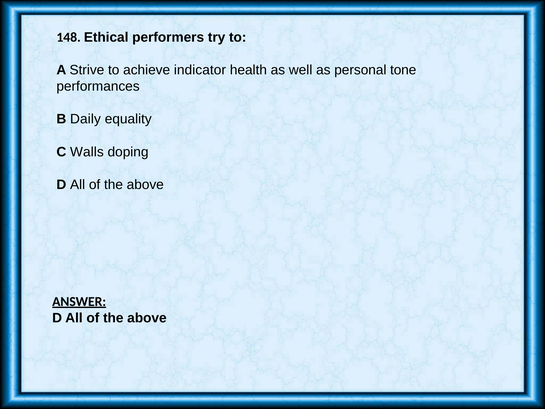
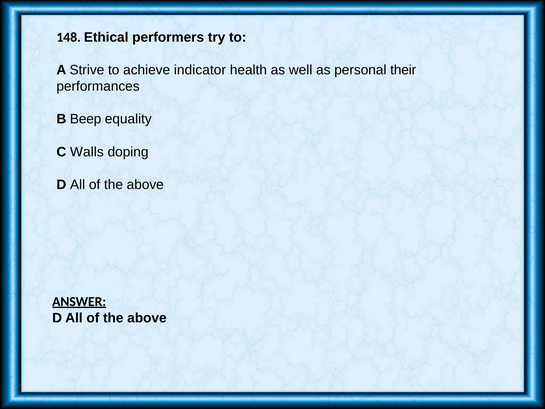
tone: tone -> their
Daily: Daily -> Beep
